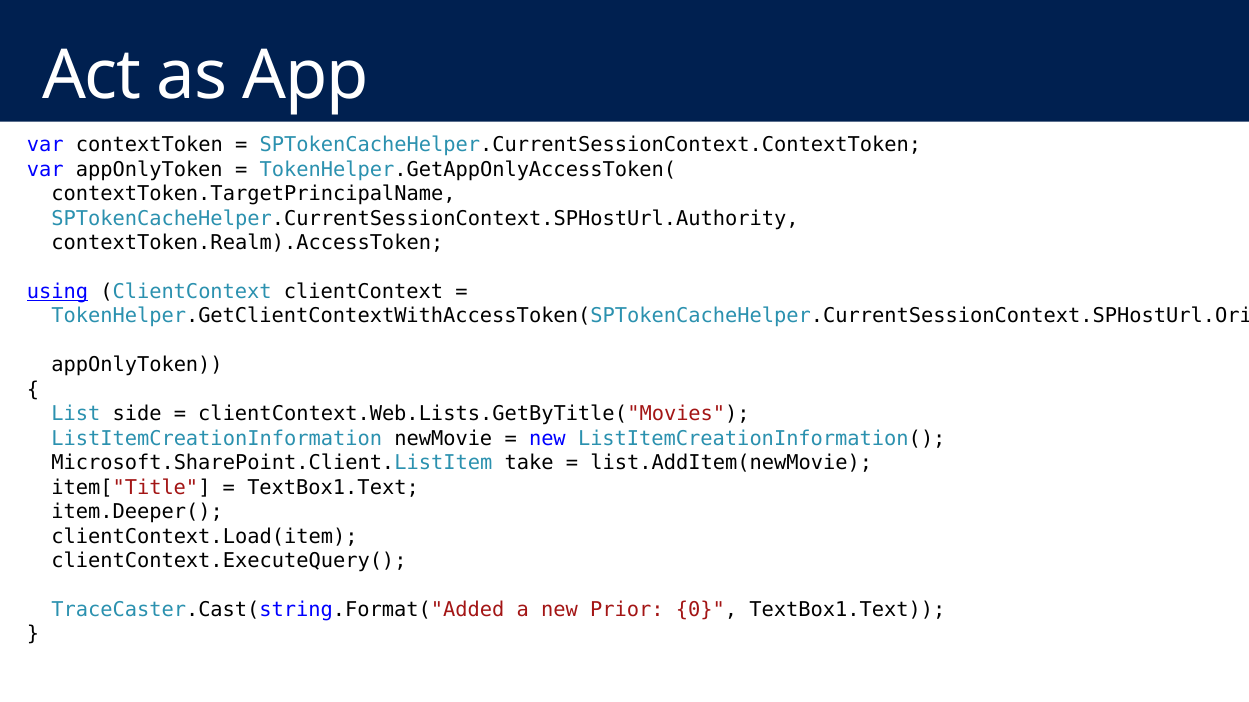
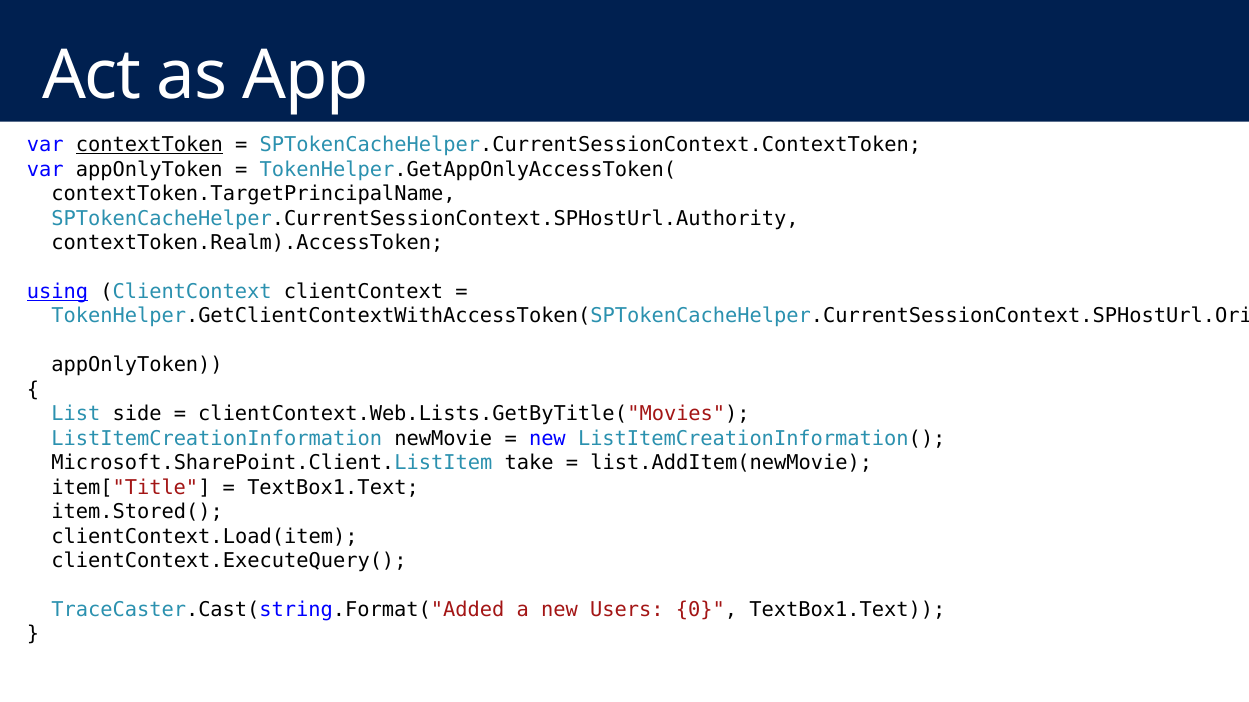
contextToken underline: none -> present
item.Deeper(: item.Deeper( -> item.Stored(
Prior: Prior -> Users
